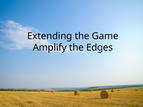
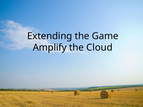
Edges: Edges -> Cloud
